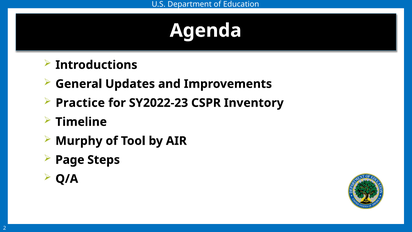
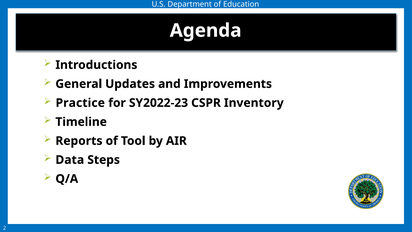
Murphy: Murphy -> Reports
Page: Page -> Data
